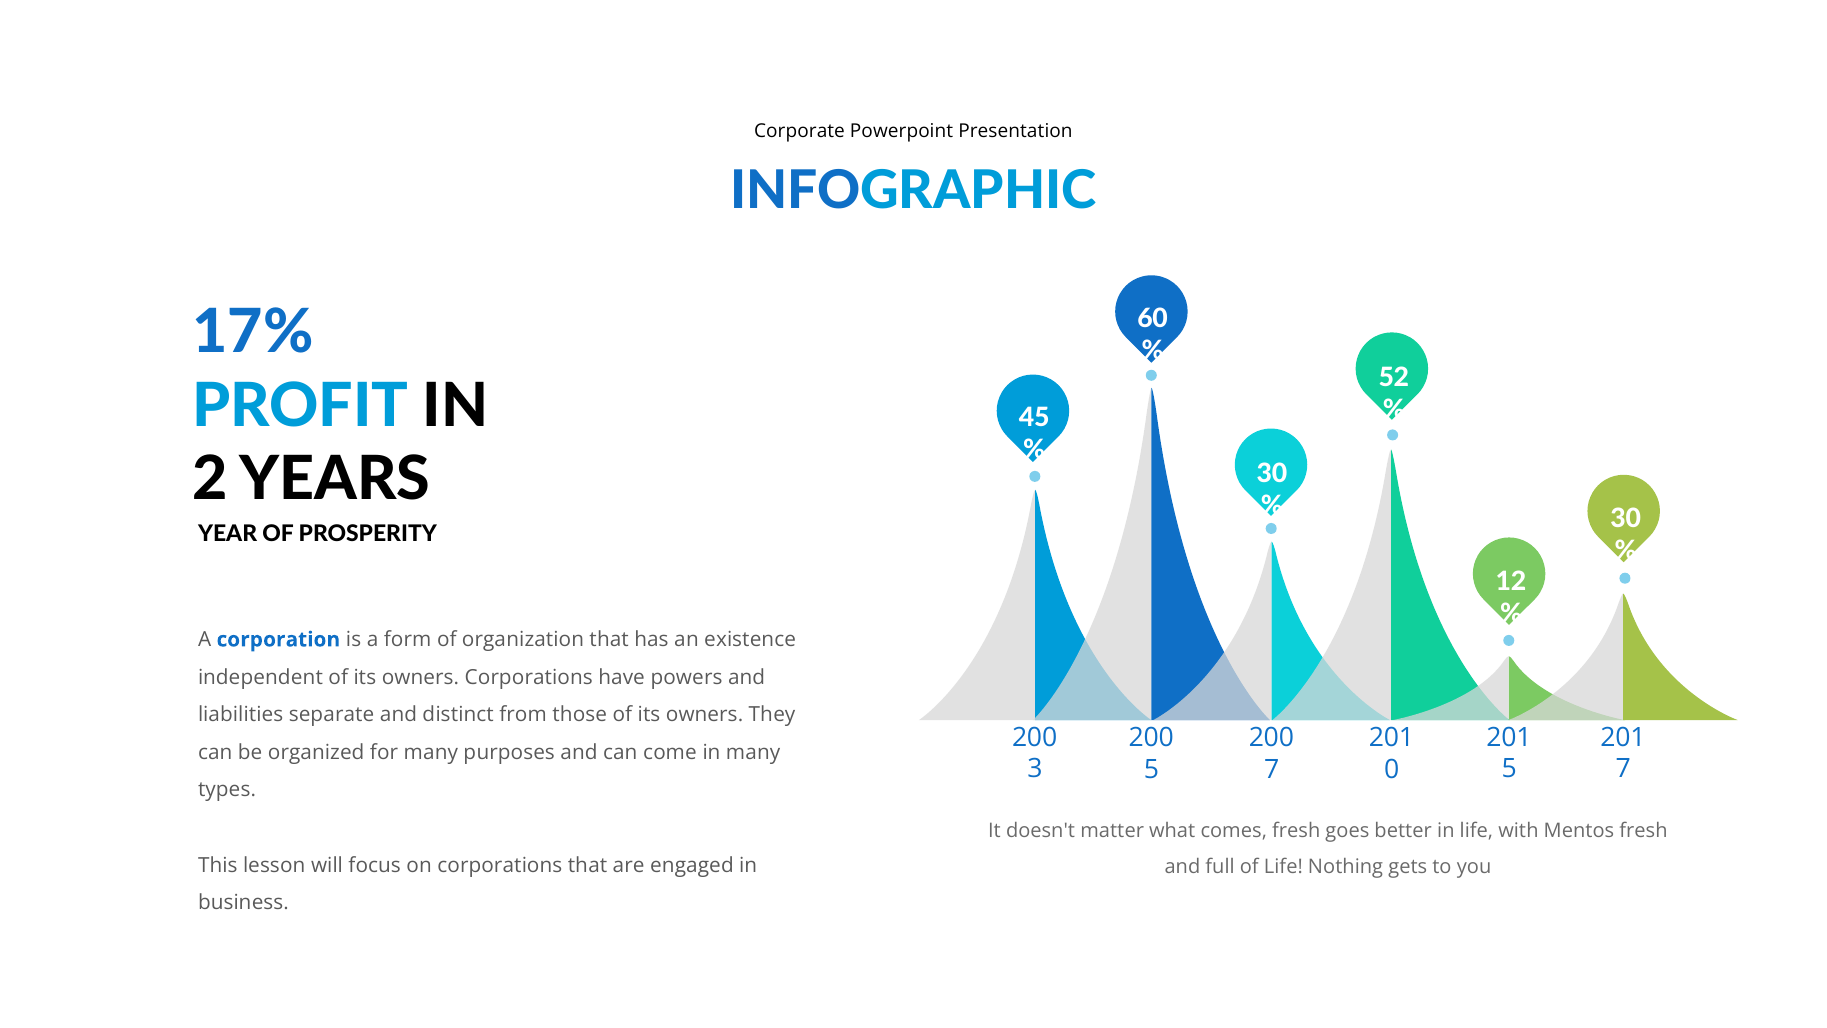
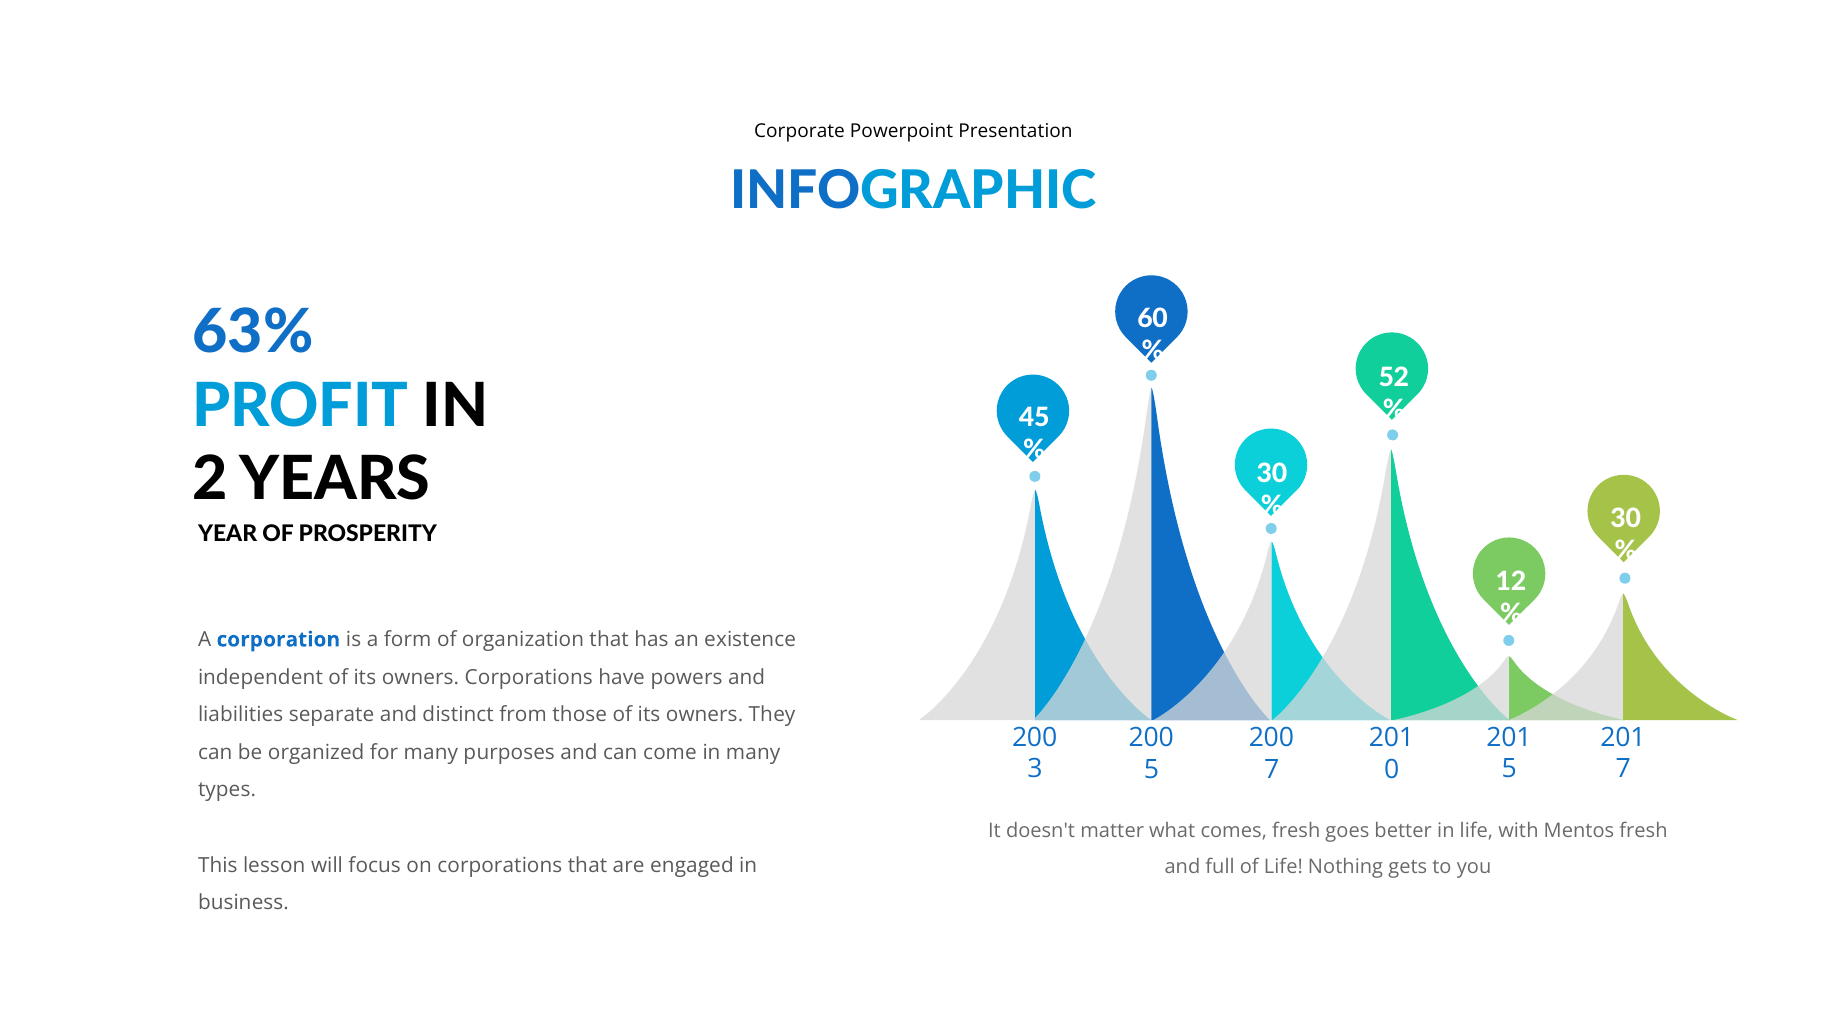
17%: 17% -> 63%
